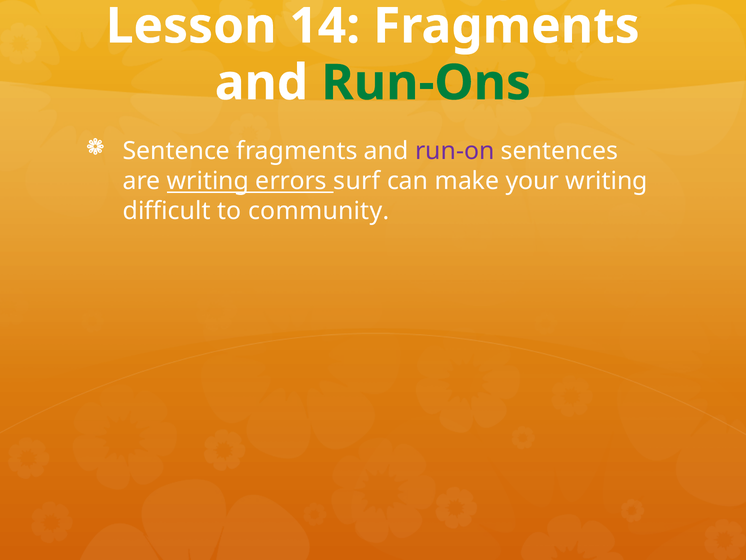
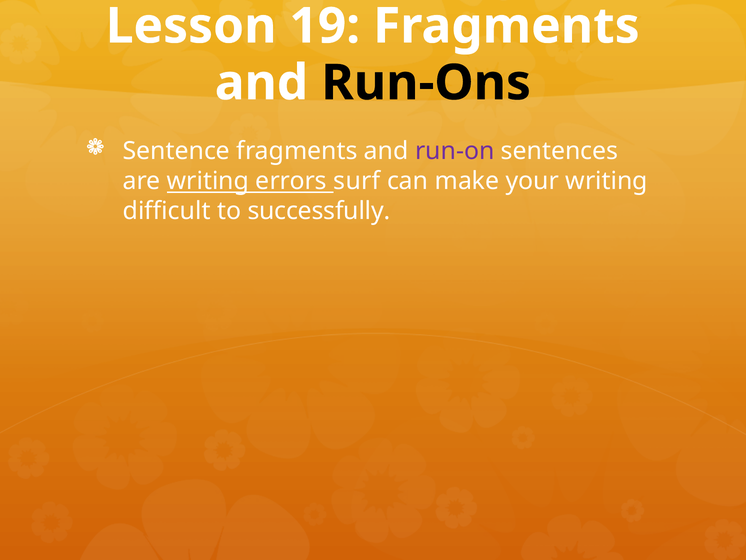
14: 14 -> 19
Run-Ons colour: green -> black
community: community -> successfully
